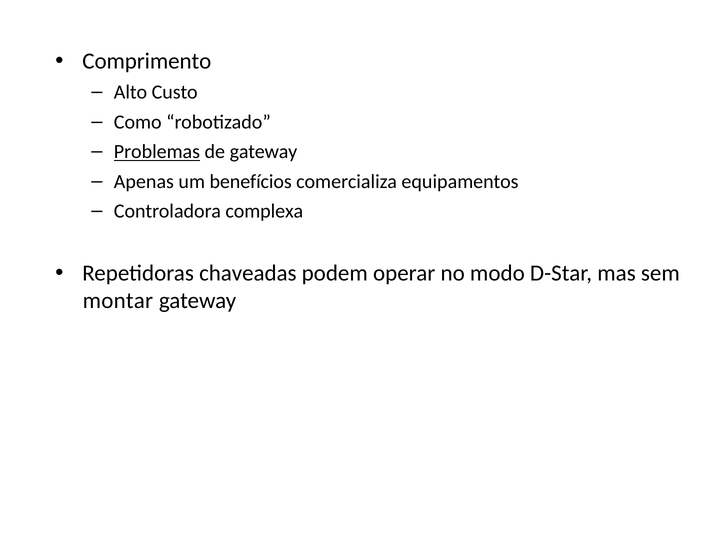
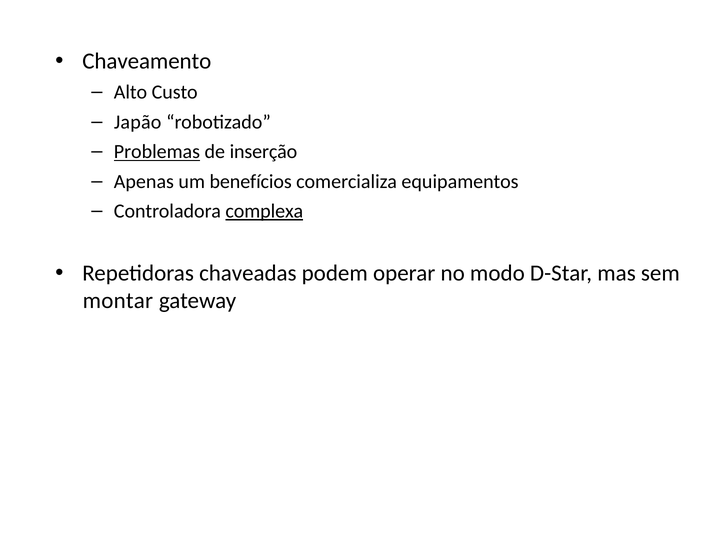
Comprimento: Comprimento -> Chaveamento
Como: Como -> Japão
de gateway: gateway -> inserção
complexa underline: none -> present
